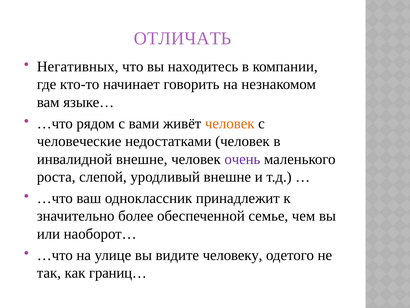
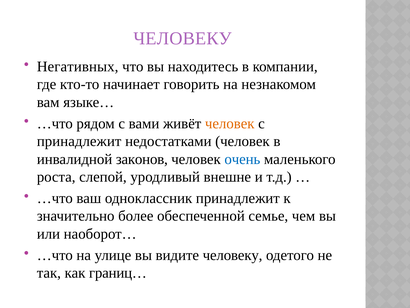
ОТЛИЧАТЬ at (183, 38): ОТЛИЧАТЬ -> ЧЕЛОВЕКУ
человеческие at (79, 141): человеческие -> принадлежит
инвалидной внешне: внешне -> законов
очень colour: purple -> blue
